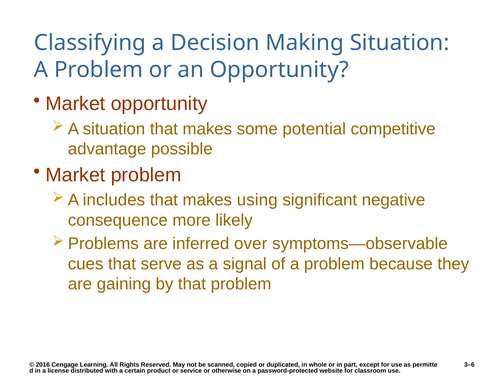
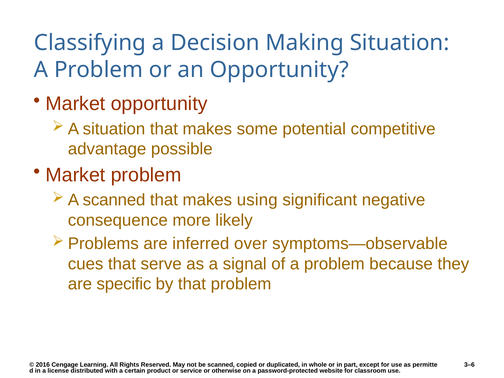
includes at (114, 200): includes -> scanned
gaining: gaining -> specific
